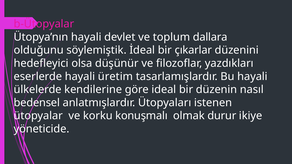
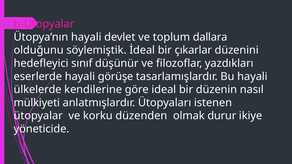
olsa: olsa -> sınıf
üretim: üretim -> görüşe
bedensel: bedensel -> mülkiyeti
konuşmalı: konuşmalı -> düzenden
